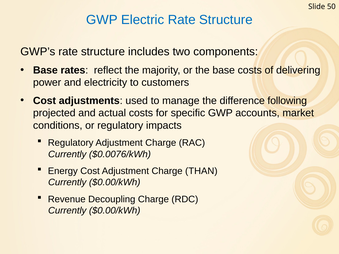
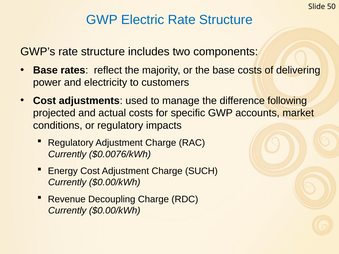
THAN: THAN -> SUCH
